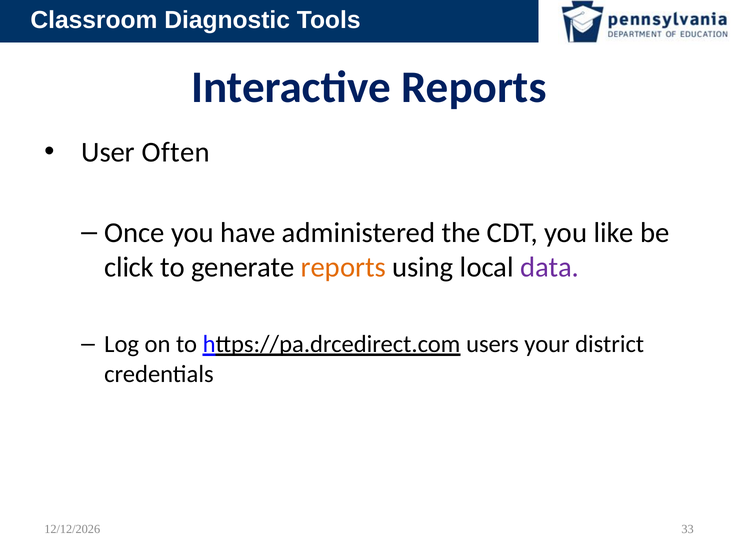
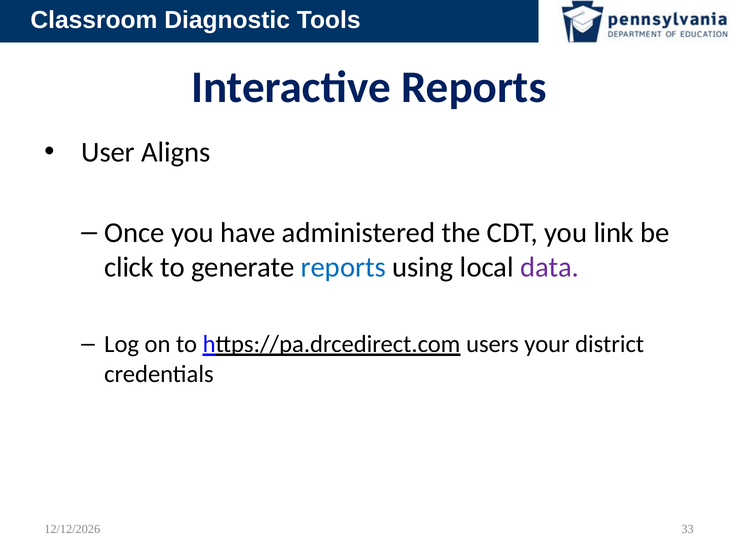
Often: Often -> Aligns
like: like -> link
reports at (343, 267) colour: orange -> blue
